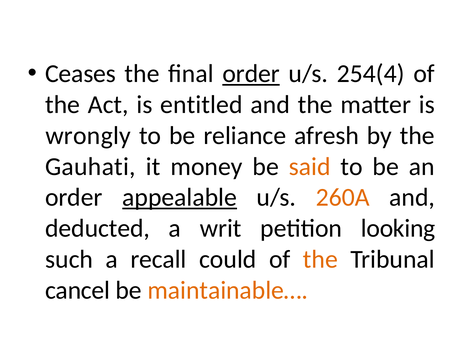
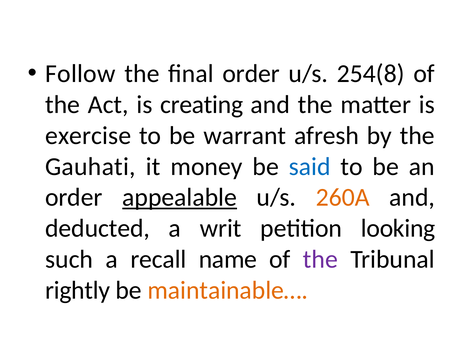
Ceases: Ceases -> Follow
order at (251, 74) underline: present -> none
254(4: 254(4 -> 254(8
entitled: entitled -> creating
wrongly: wrongly -> exercise
reliance: reliance -> warrant
said colour: orange -> blue
could: could -> name
the at (320, 259) colour: orange -> purple
cancel: cancel -> rightly
